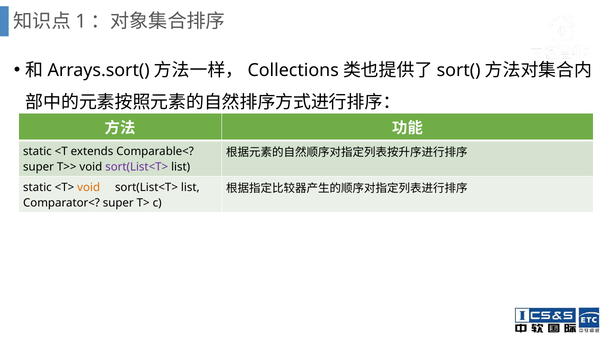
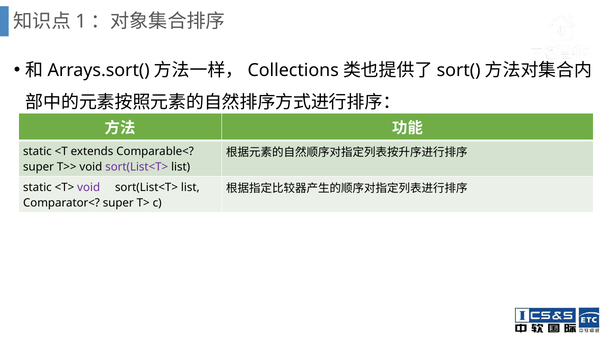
void at (89, 187) colour: orange -> purple
